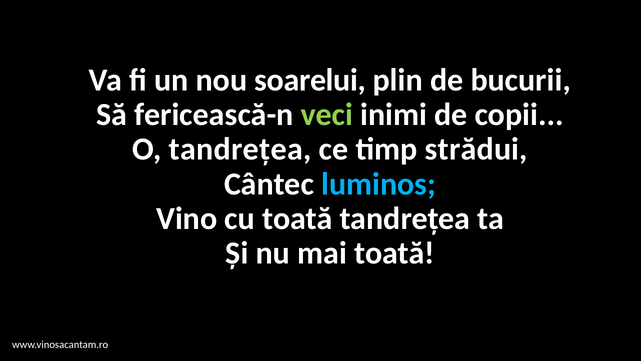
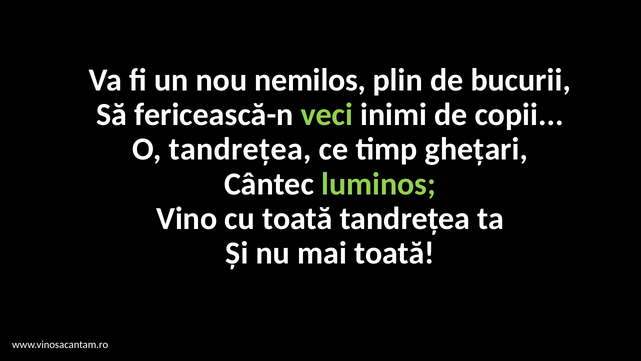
soarelui: soarelui -> nemilos
strădui: strădui -> ghețari
luminos colour: light blue -> light green
